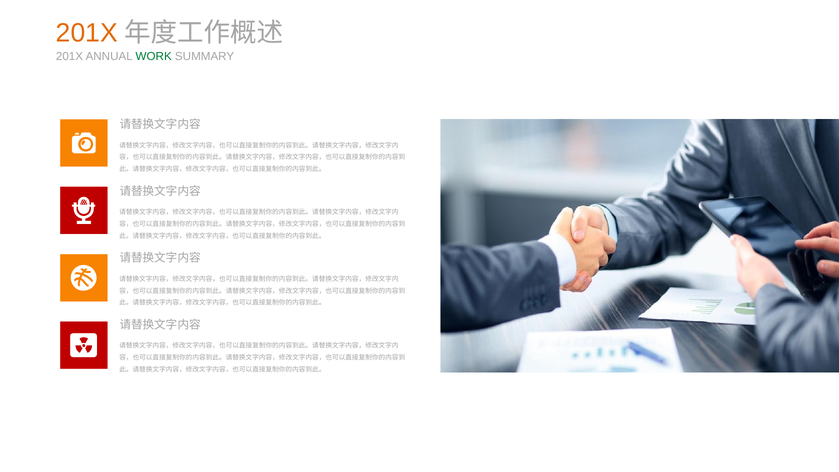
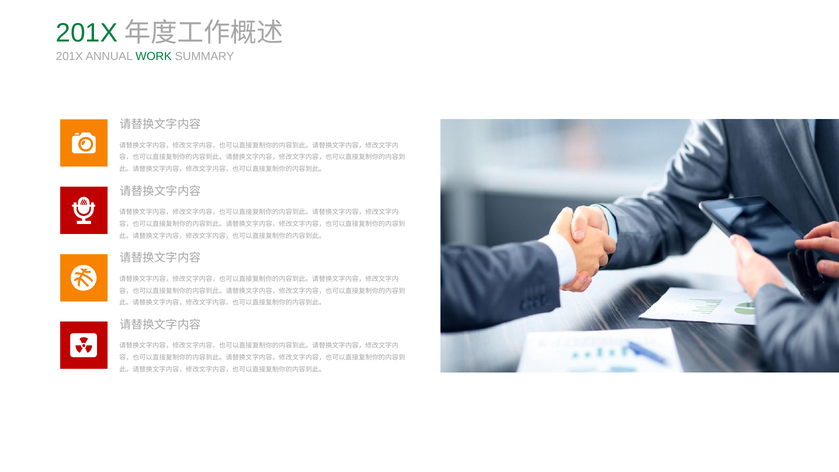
201X at (87, 33) colour: orange -> green
